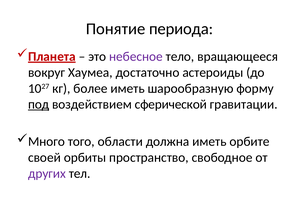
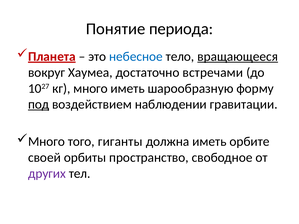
небесное colour: purple -> blue
вращающееся underline: none -> present
астероиды: астероиды -> встречами
кг более: более -> много
сферической: сферической -> наблюдении
области: области -> гиганты
